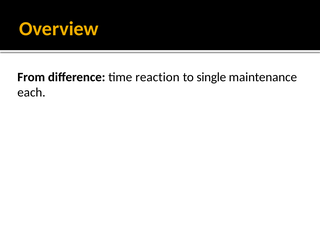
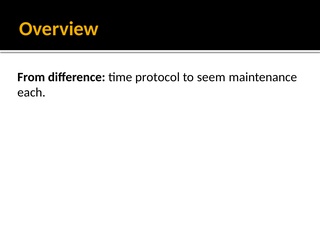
reaction: reaction -> protocol
single: single -> seem
